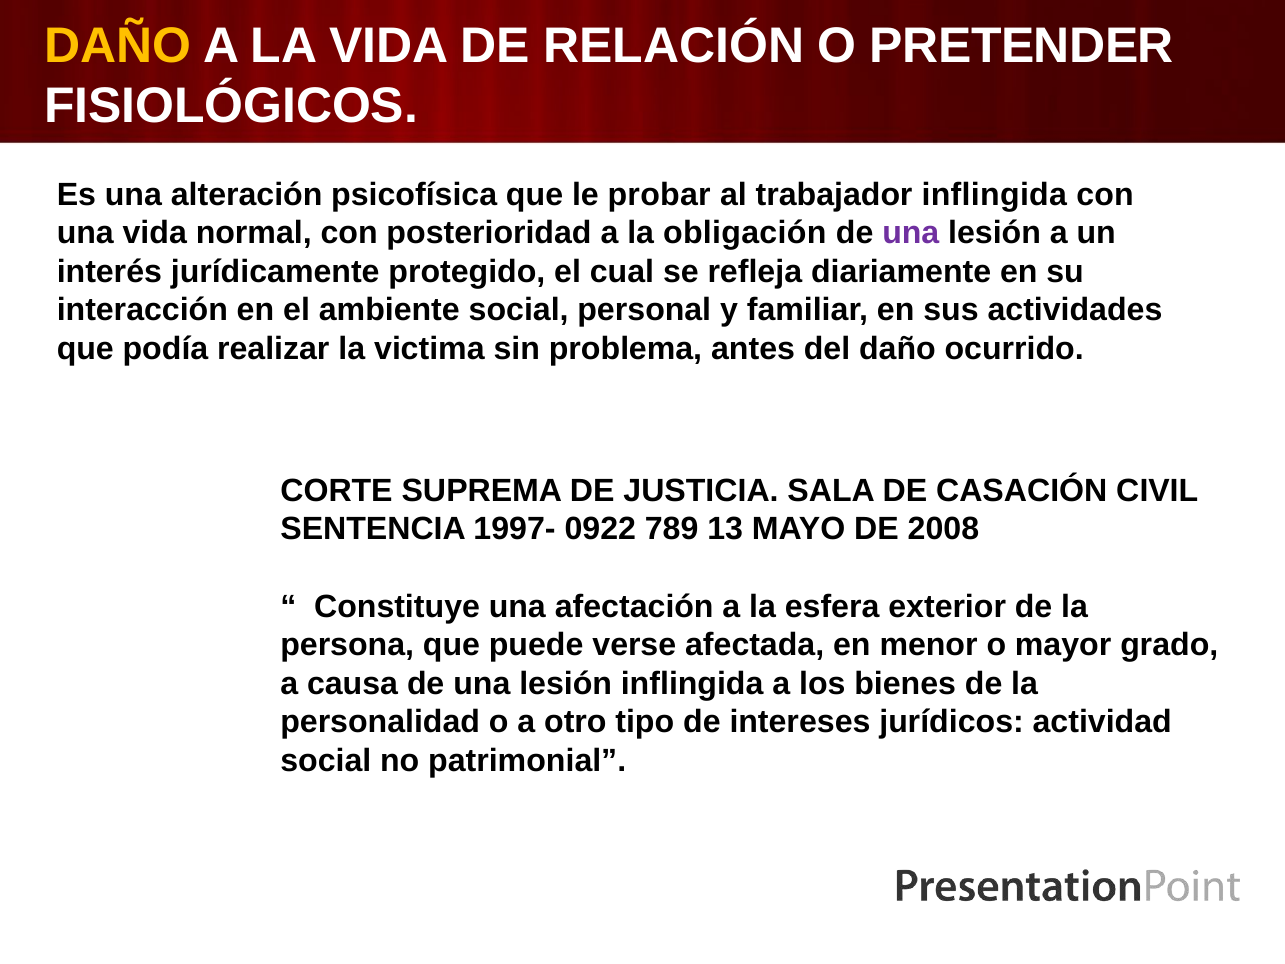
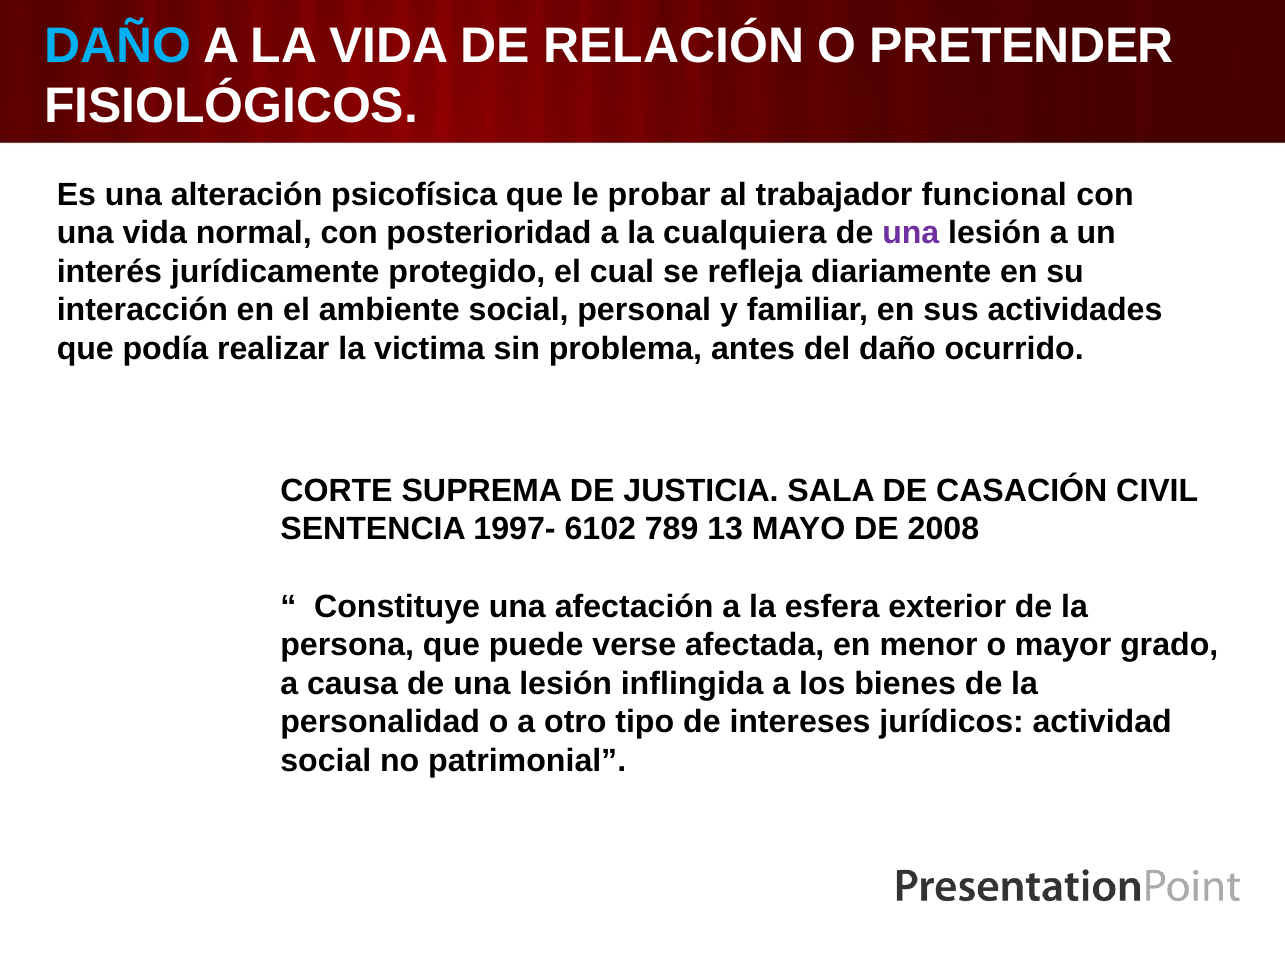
DAÑO at (118, 46) colour: yellow -> light blue
trabajador inflingida: inflingida -> funcional
obligación: obligación -> cualquiera
0922: 0922 -> 6102
